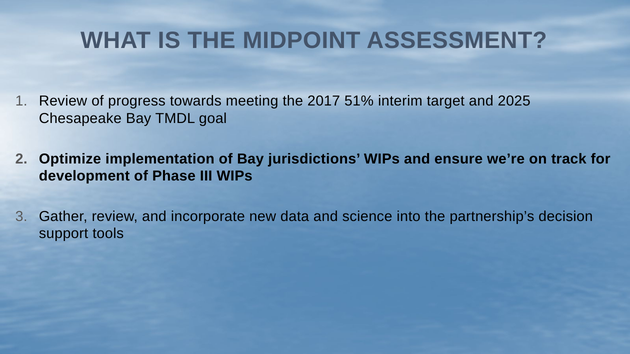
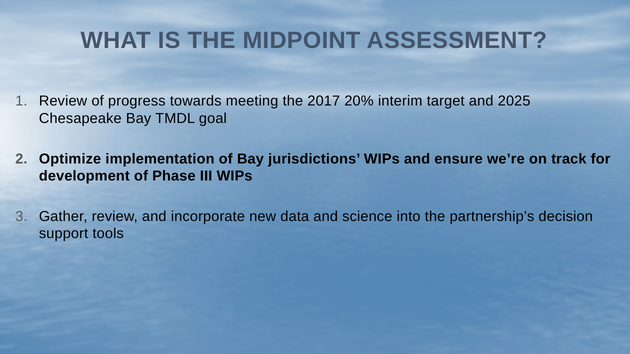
51%: 51% -> 20%
